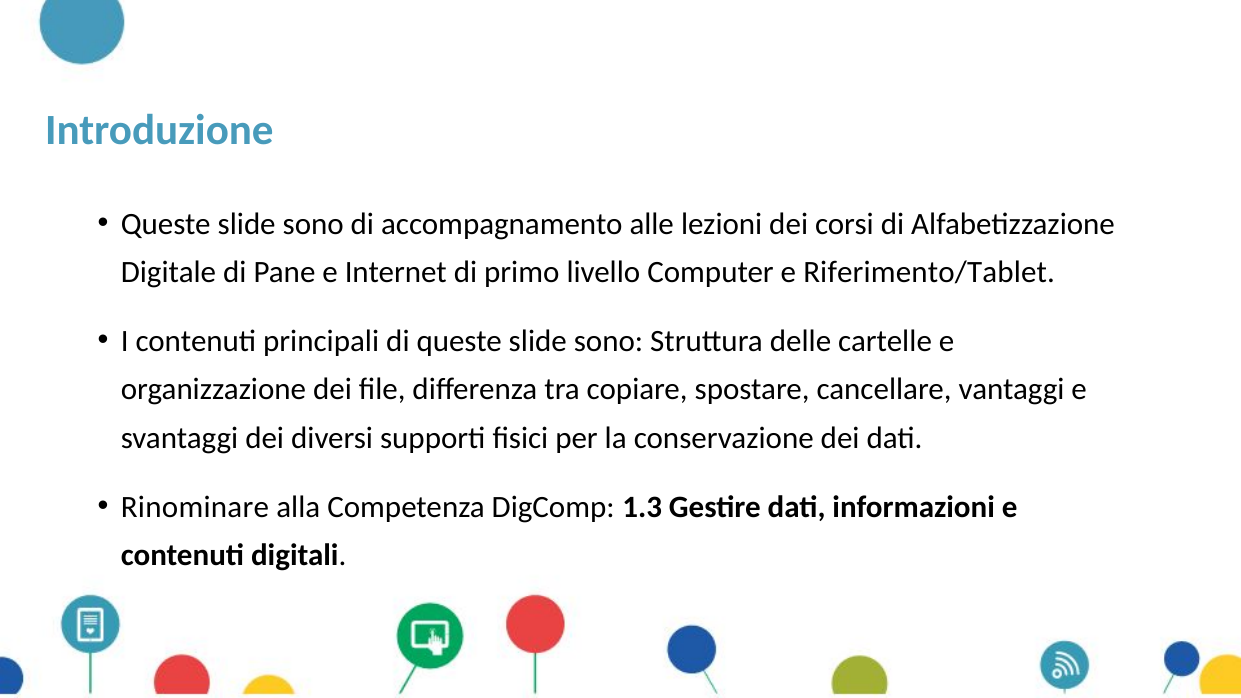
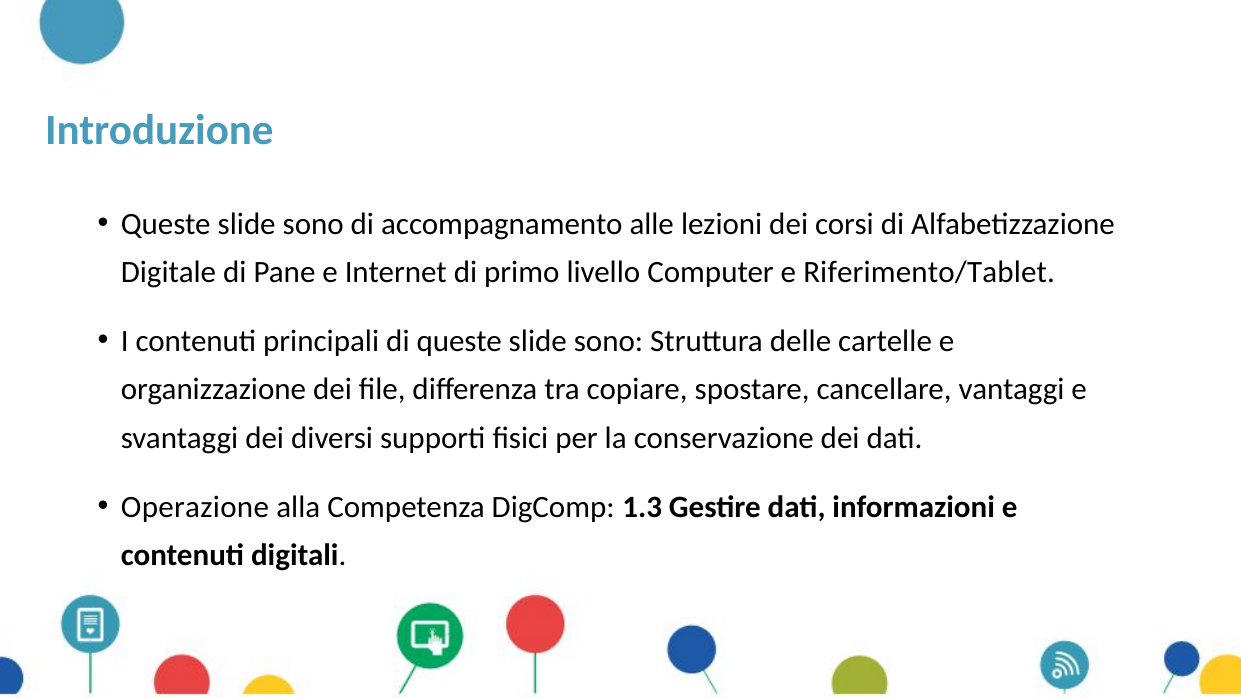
Rinominare: Rinominare -> Operazione
